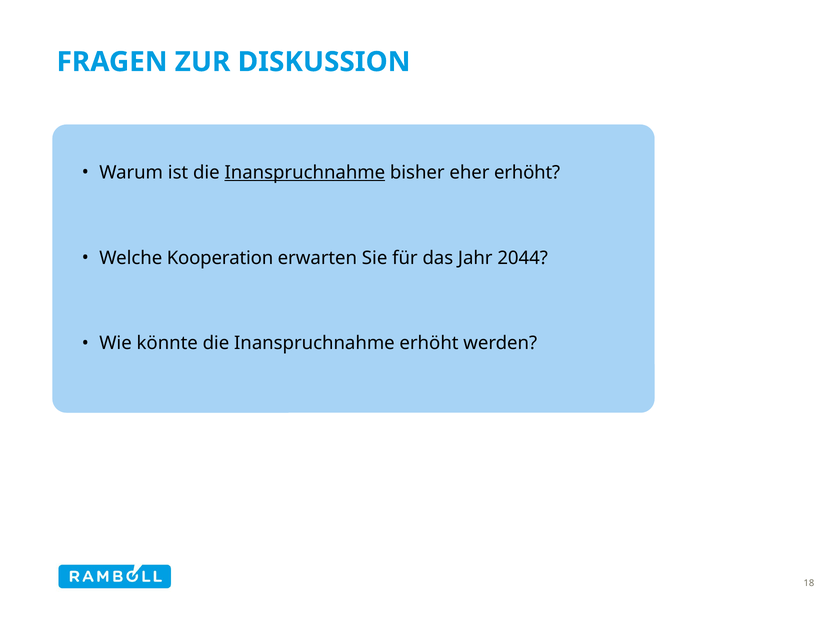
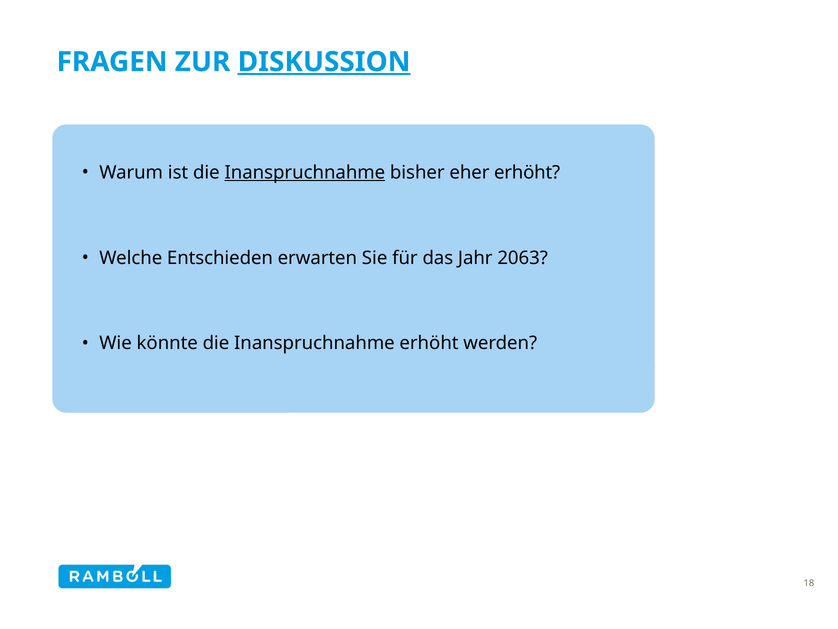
DISKUSSION underline: none -> present
Kooperation: Kooperation -> Entschieden
2044: 2044 -> 2063
